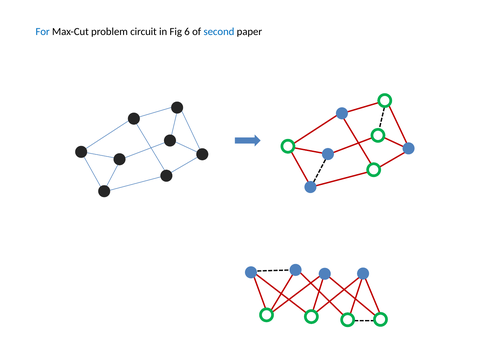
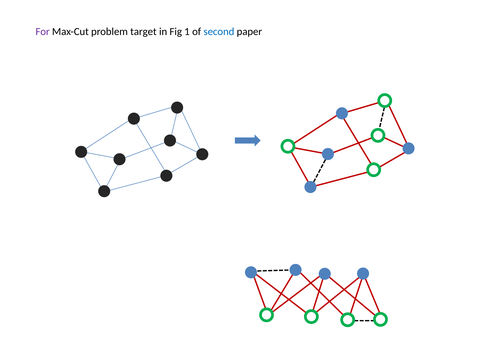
For colour: blue -> purple
circuit: circuit -> target
6: 6 -> 1
